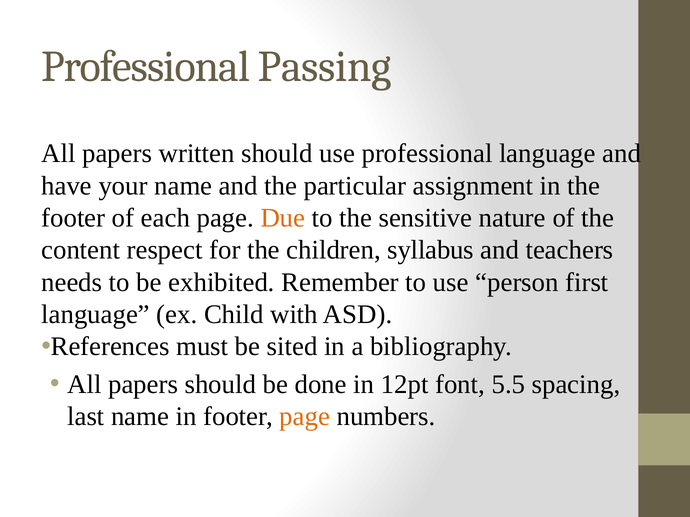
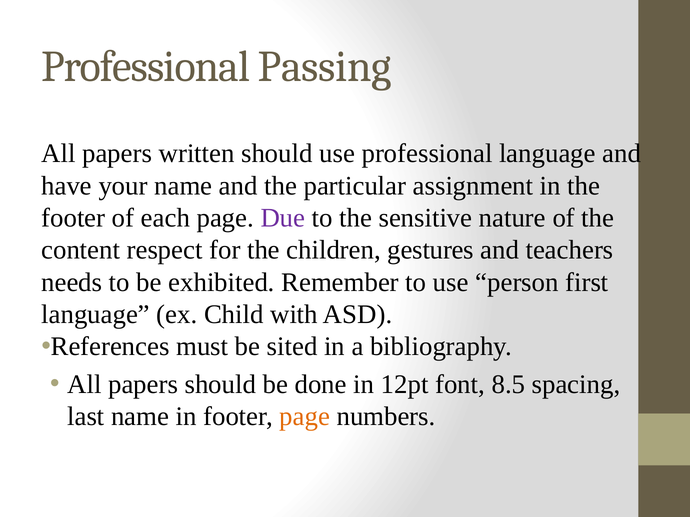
Due colour: orange -> purple
syllabus: syllabus -> gestures
5.5: 5.5 -> 8.5
